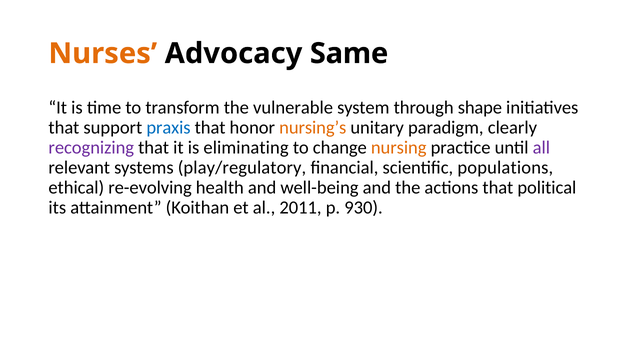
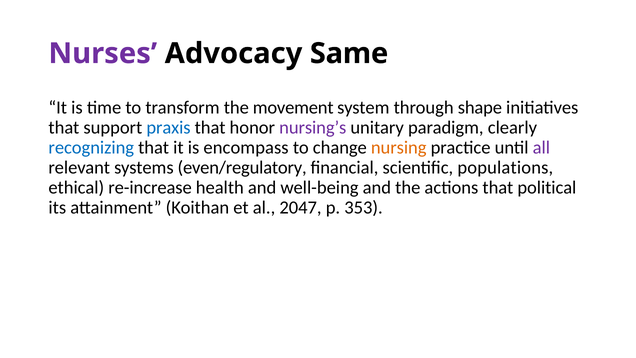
Nurses colour: orange -> purple
vulnerable: vulnerable -> movement
nursing’s colour: orange -> purple
recognizing colour: purple -> blue
eliminating: eliminating -> encompass
play/regulatory: play/regulatory -> even/regulatory
re-evolving: re-evolving -> re-increase
2011: 2011 -> 2047
930: 930 -> 353
